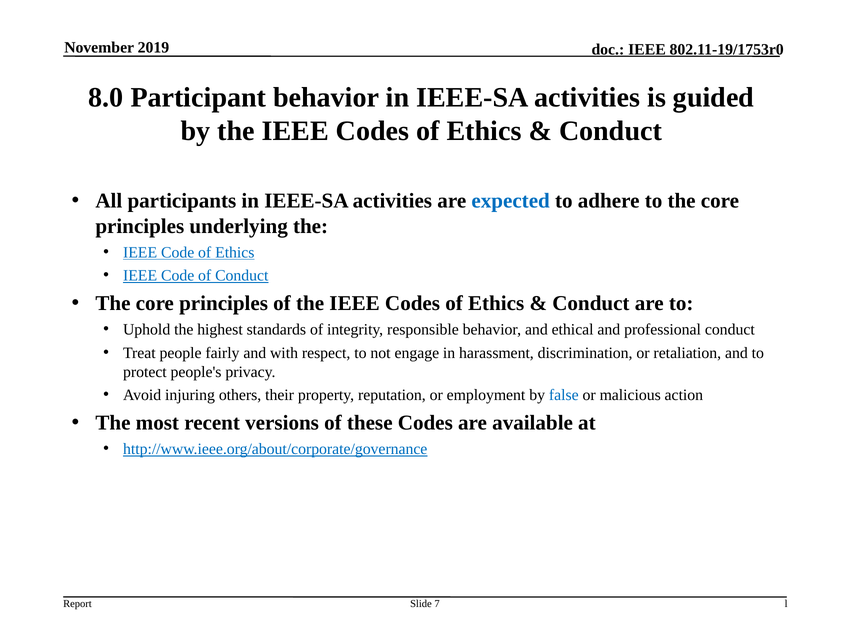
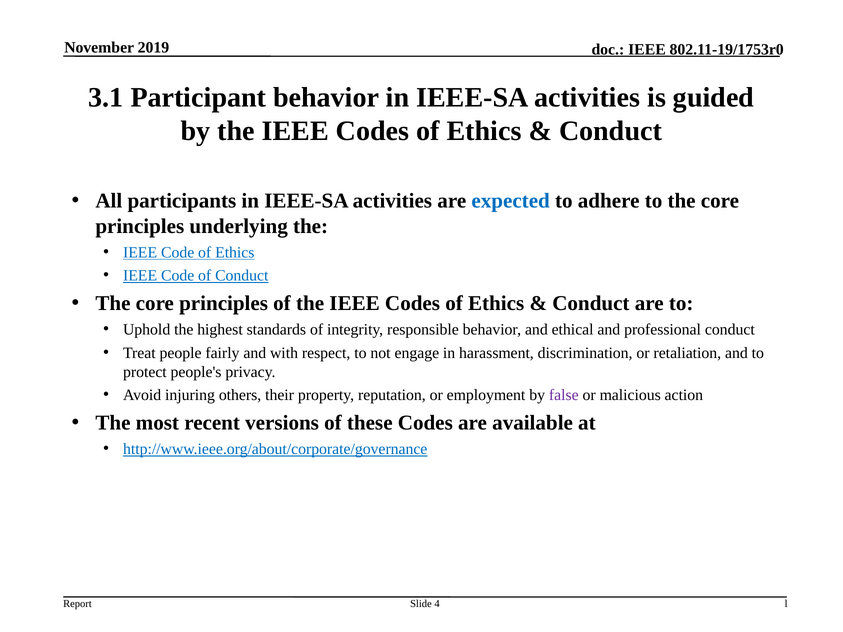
8.0: 8.0 -> 3.1
false colour: blue -> purple
7: 7 -> 4
